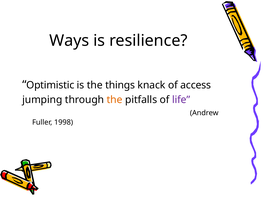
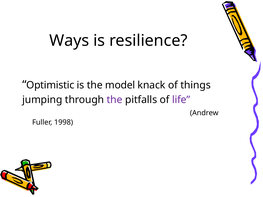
things: things -> model
access: access -> things
the at (115, 100) colour: orange -> purple
